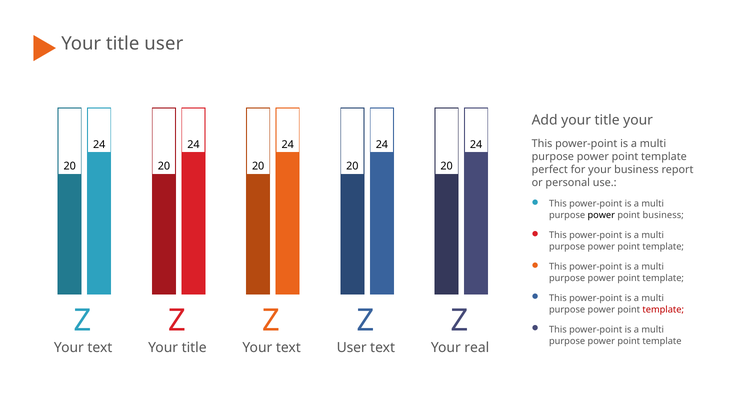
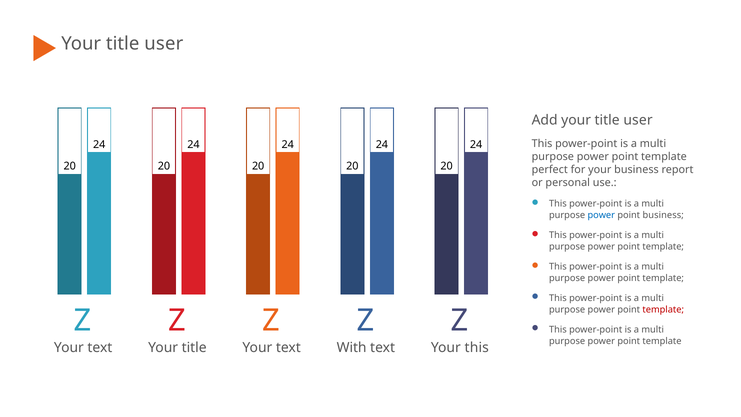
Add your title your: your -> user
power at (601, 215) colour: black -> blue
User at (352, 348): User -> With
Your real: real -> this
